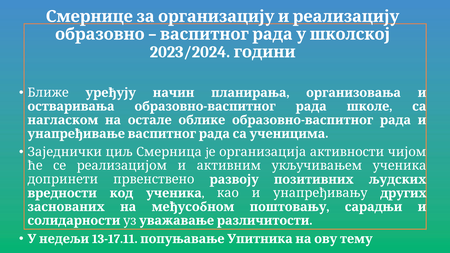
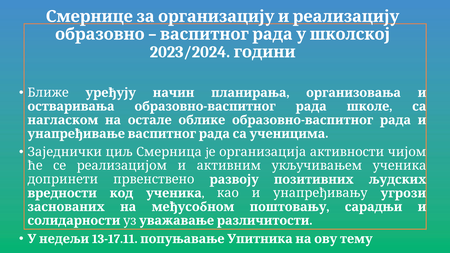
других: других -> угрози
